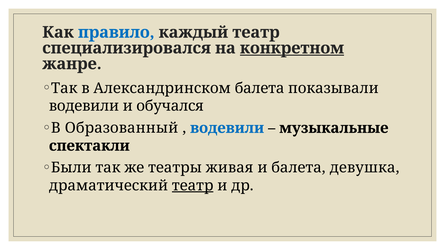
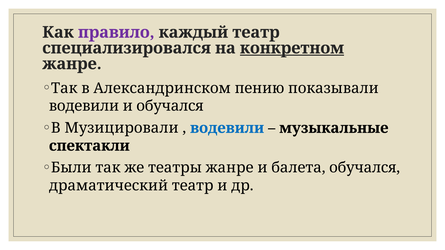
правило colour: blue -> purple
Александринском балета: балета -> пению
Образованный: Образованный -> Музицировали
театры живая: живая -> жанре
балета девушка: девушка -> обучался
театр at (193, 186) underline: present -> none
